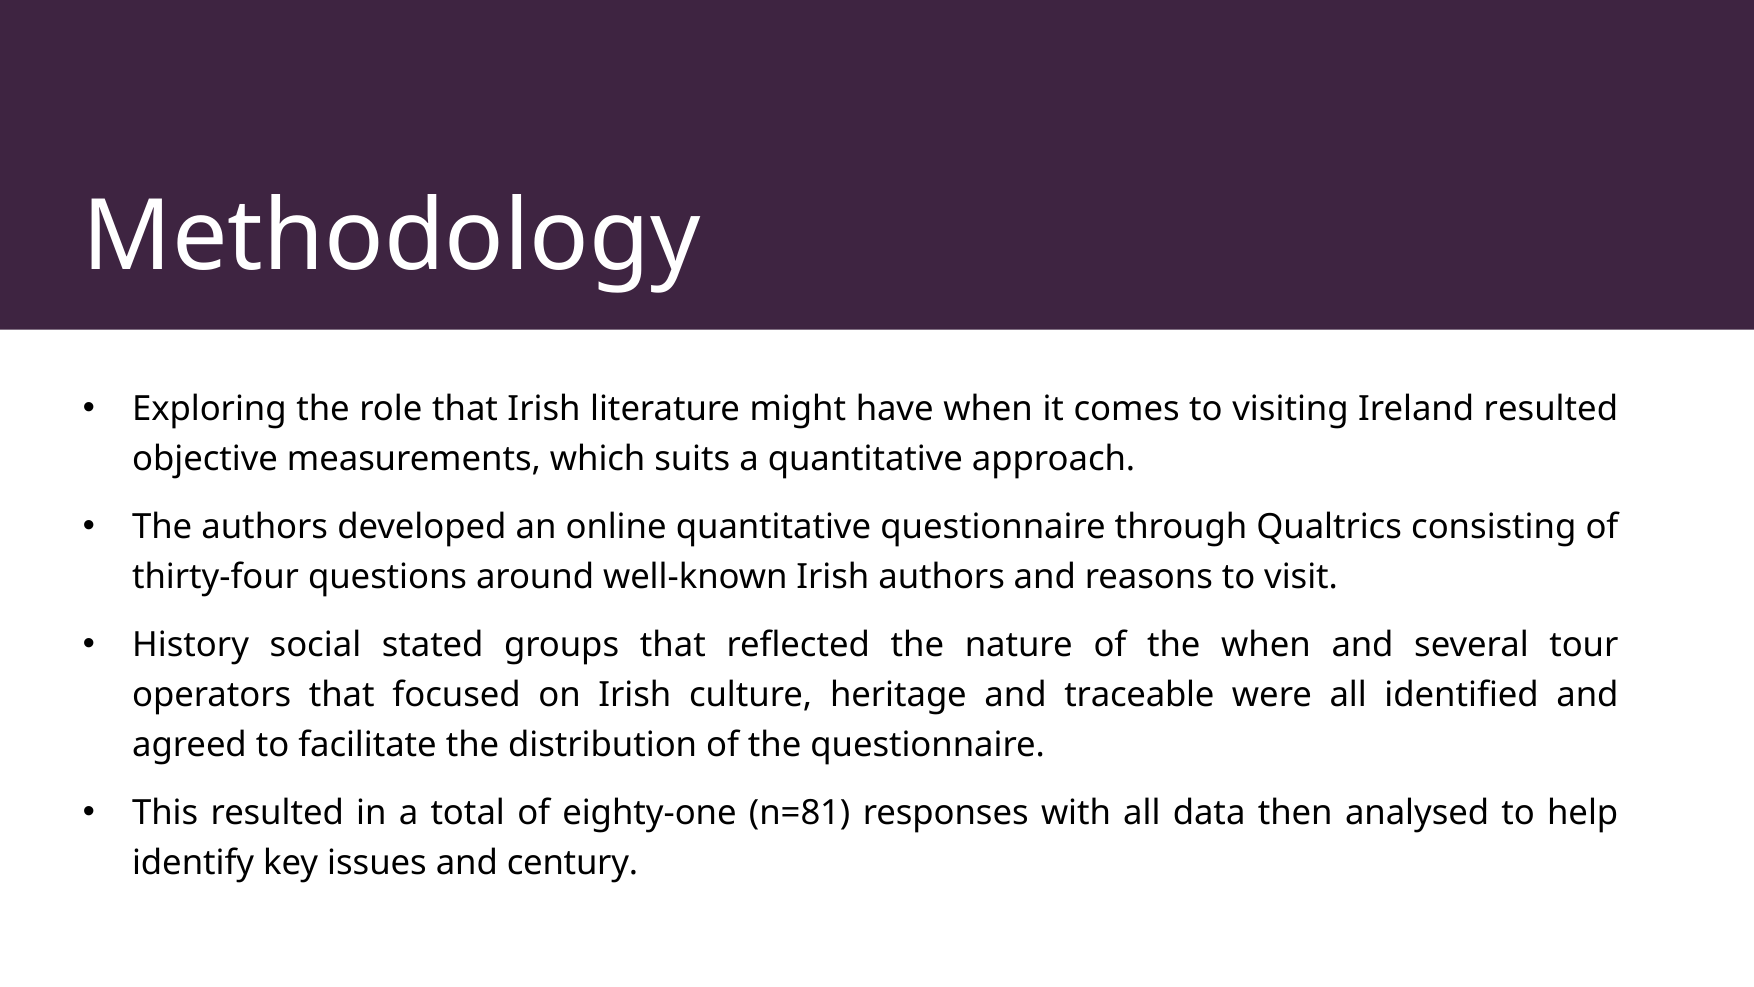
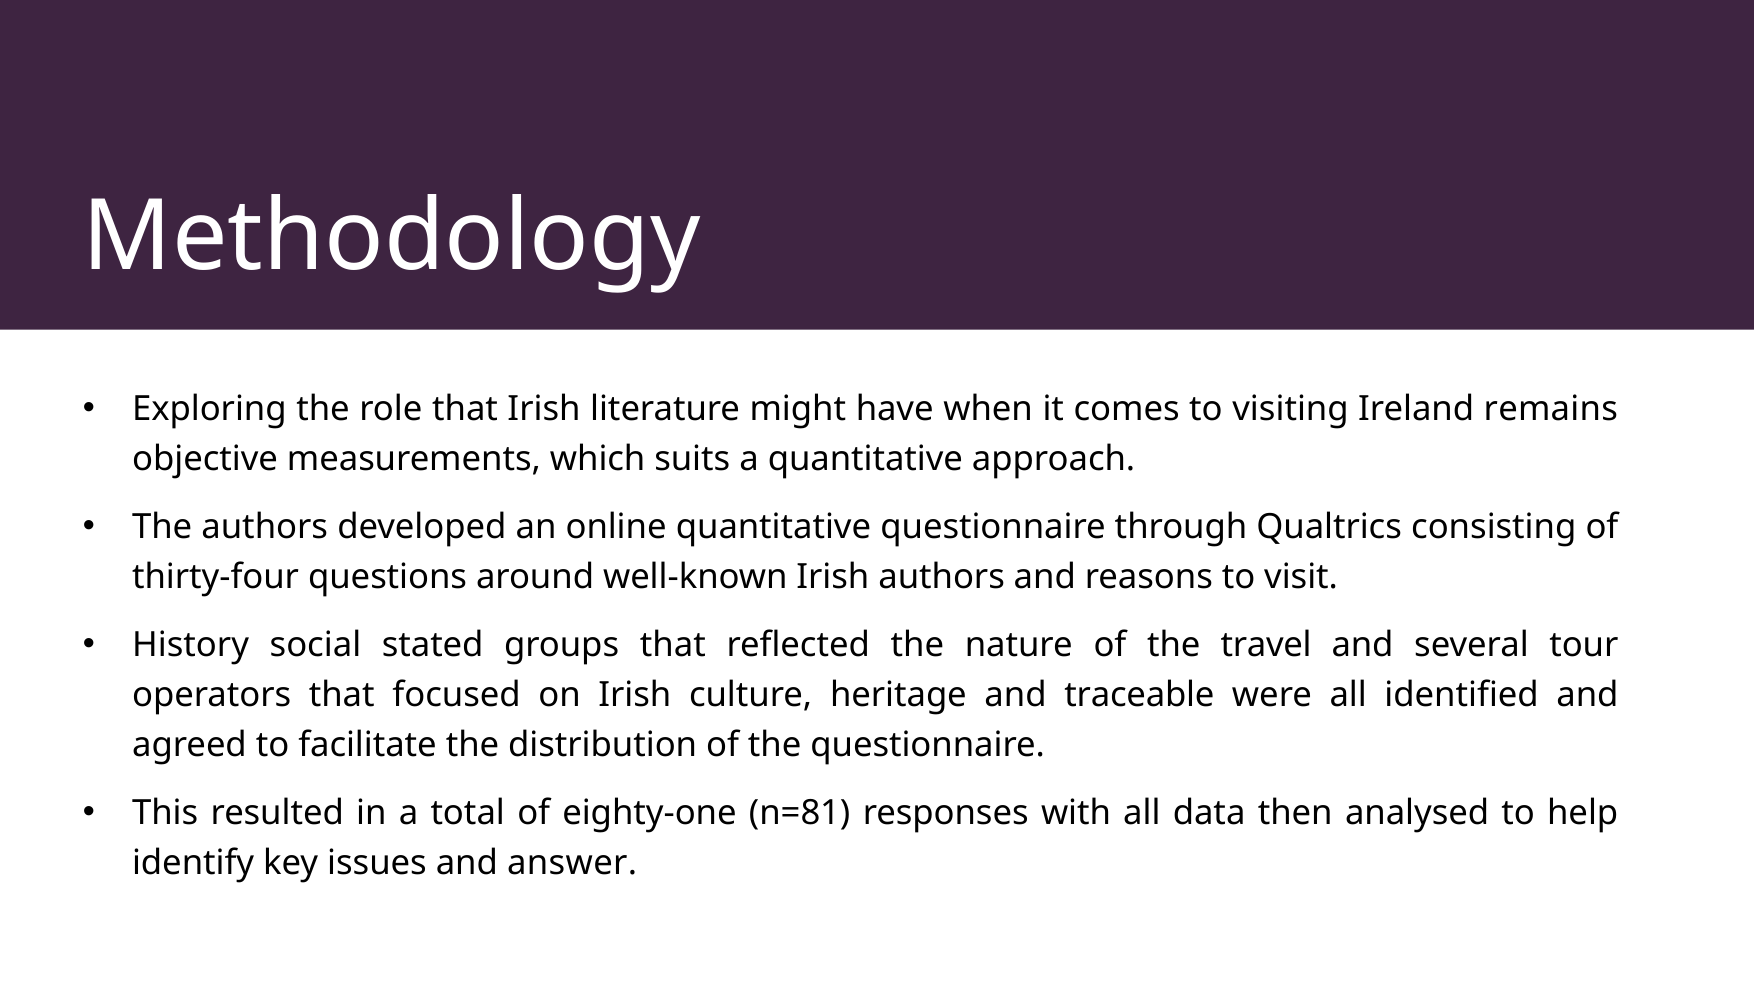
Ireland resulted: resulted -> remains
the when: when -> travel
century: century -> answer
